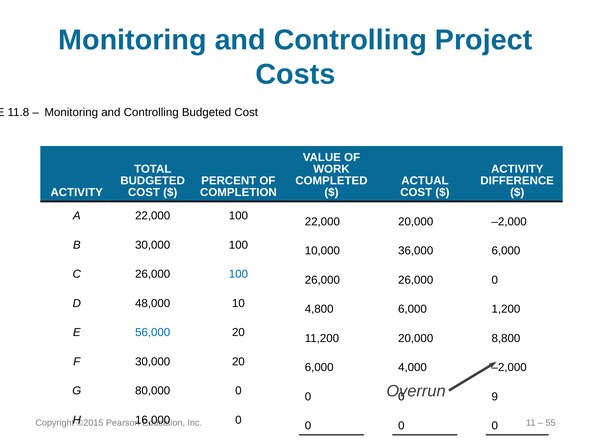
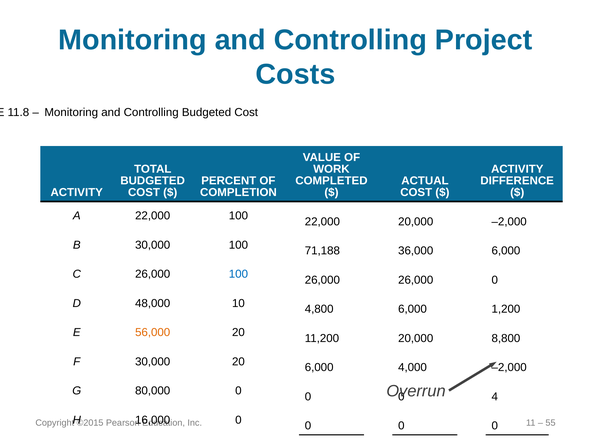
10,000: 10,000 -> 71,188
56,000 colour: blue -> orange
9: 9 -> 4
